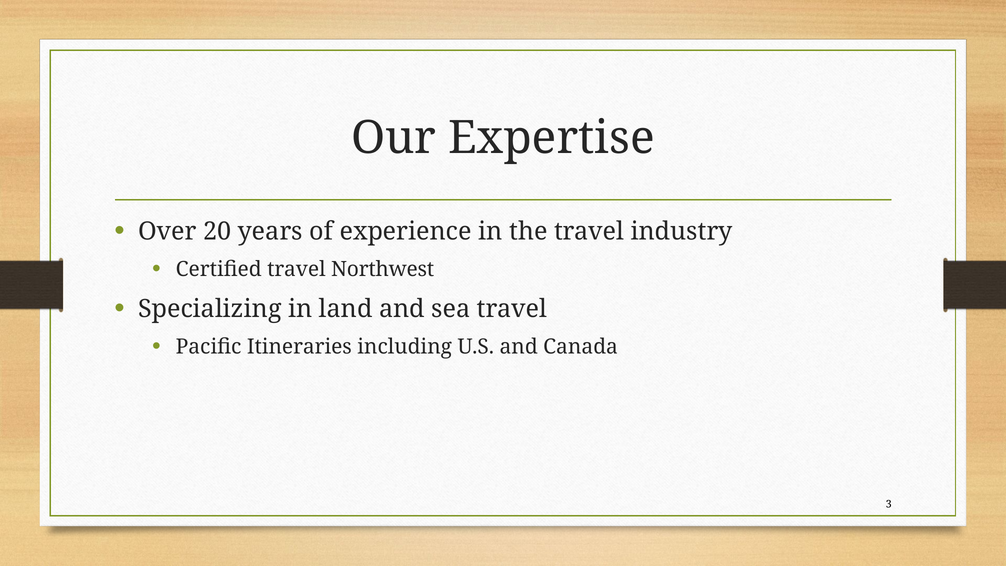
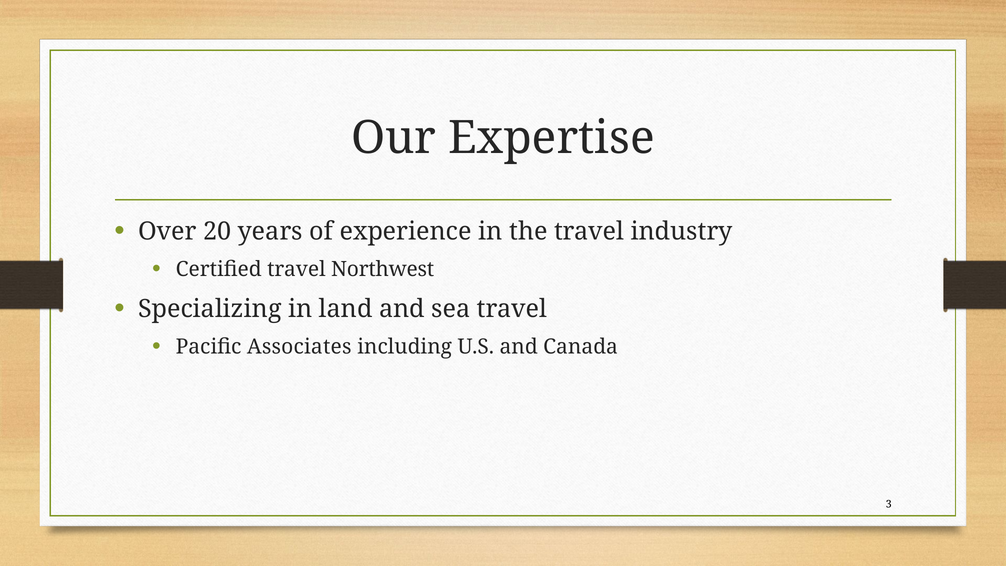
Itineraries: Itineraries -> Associates
